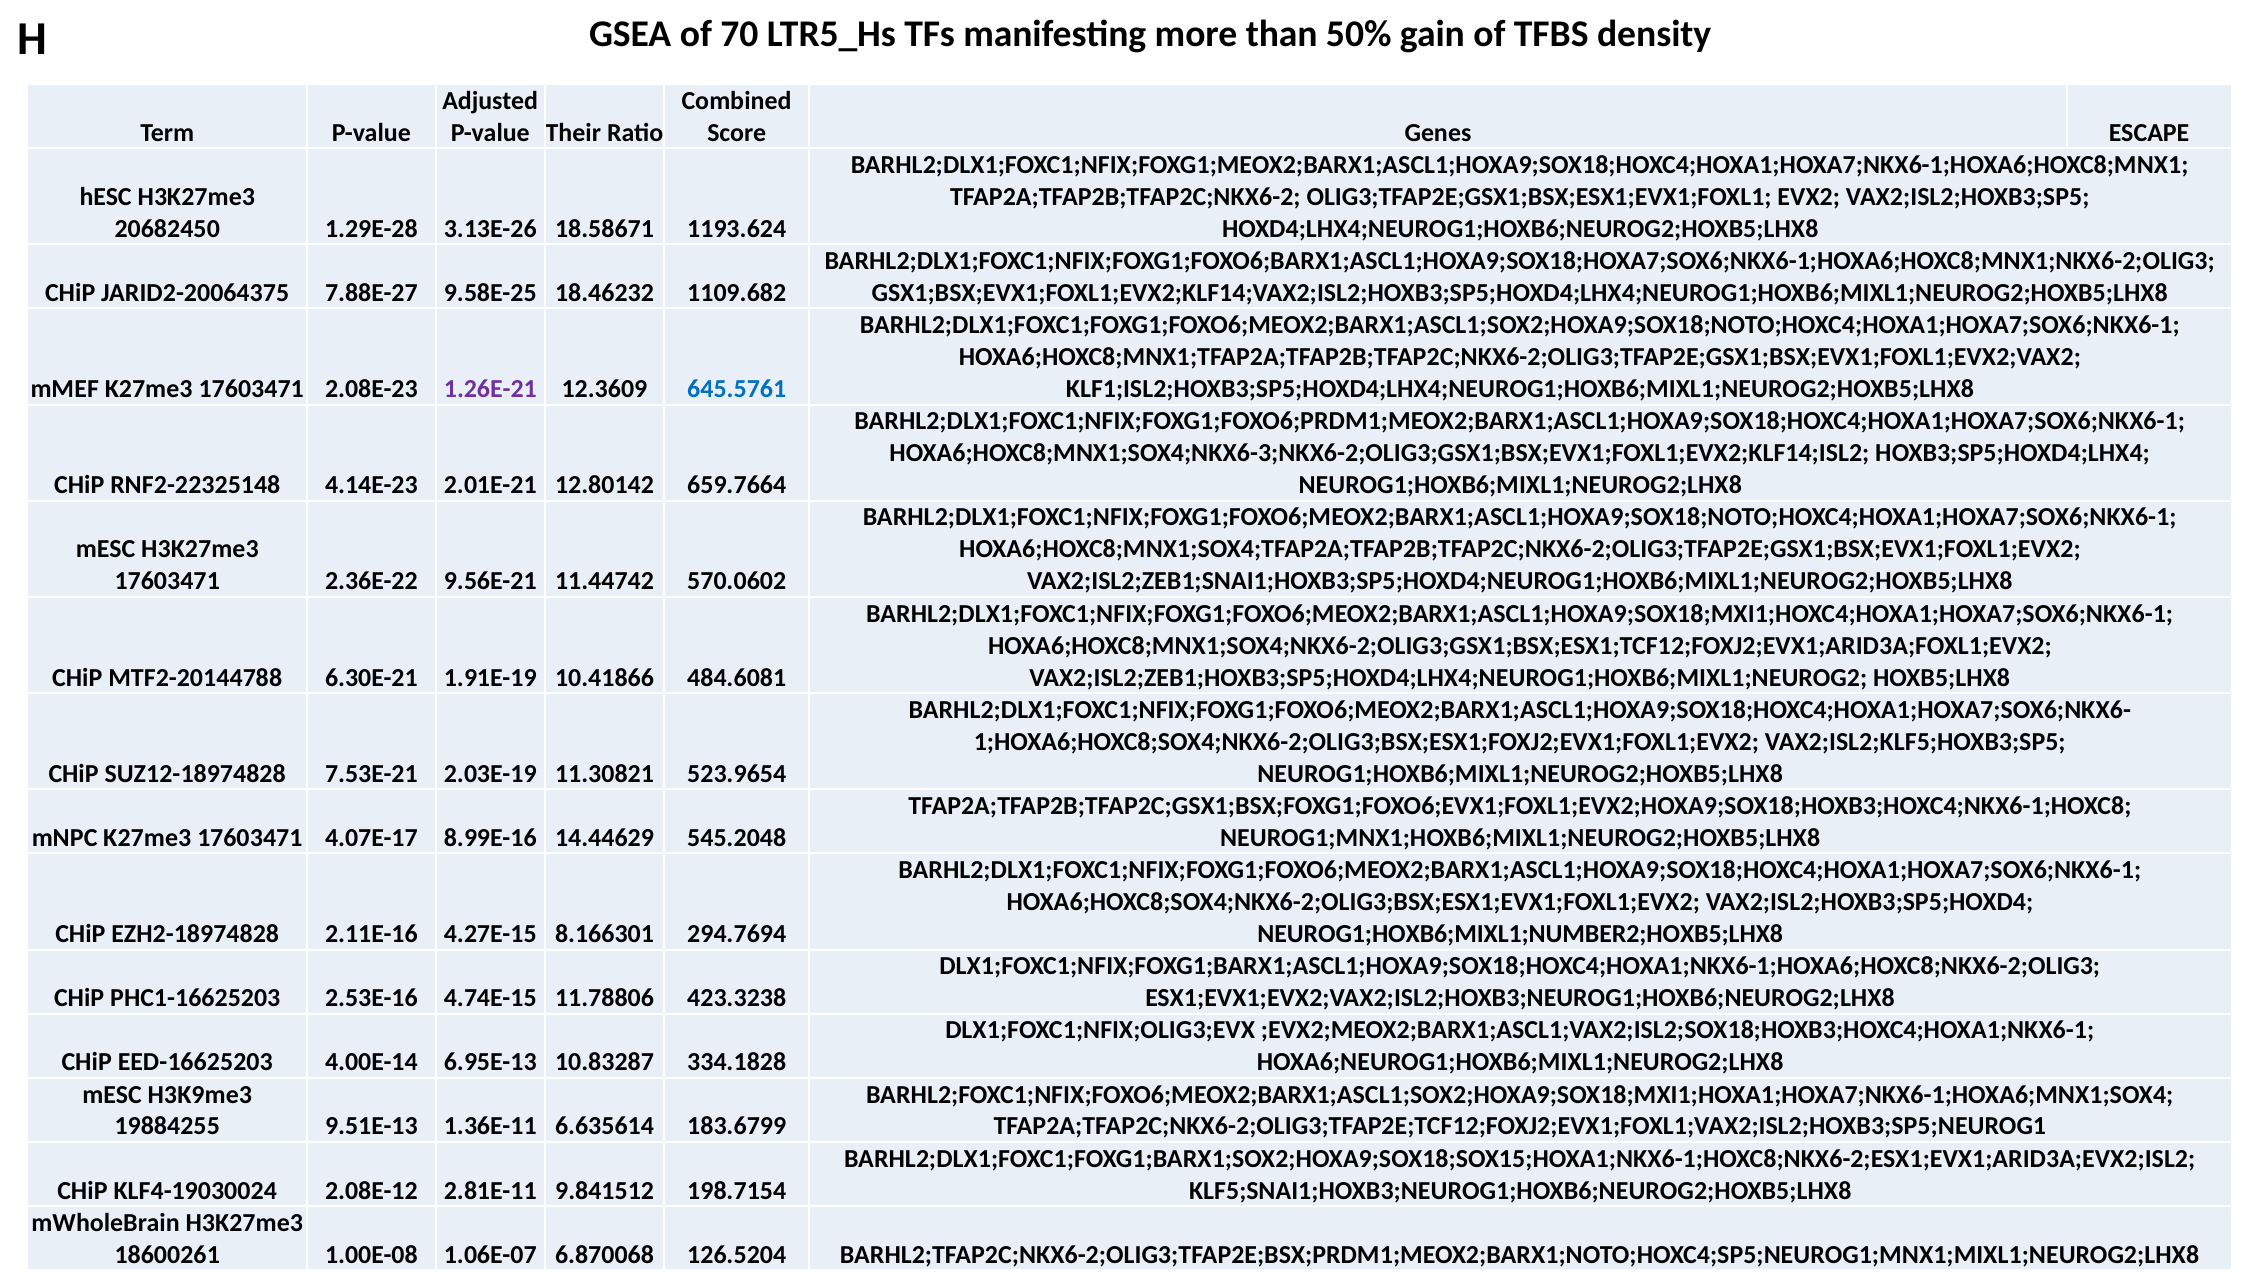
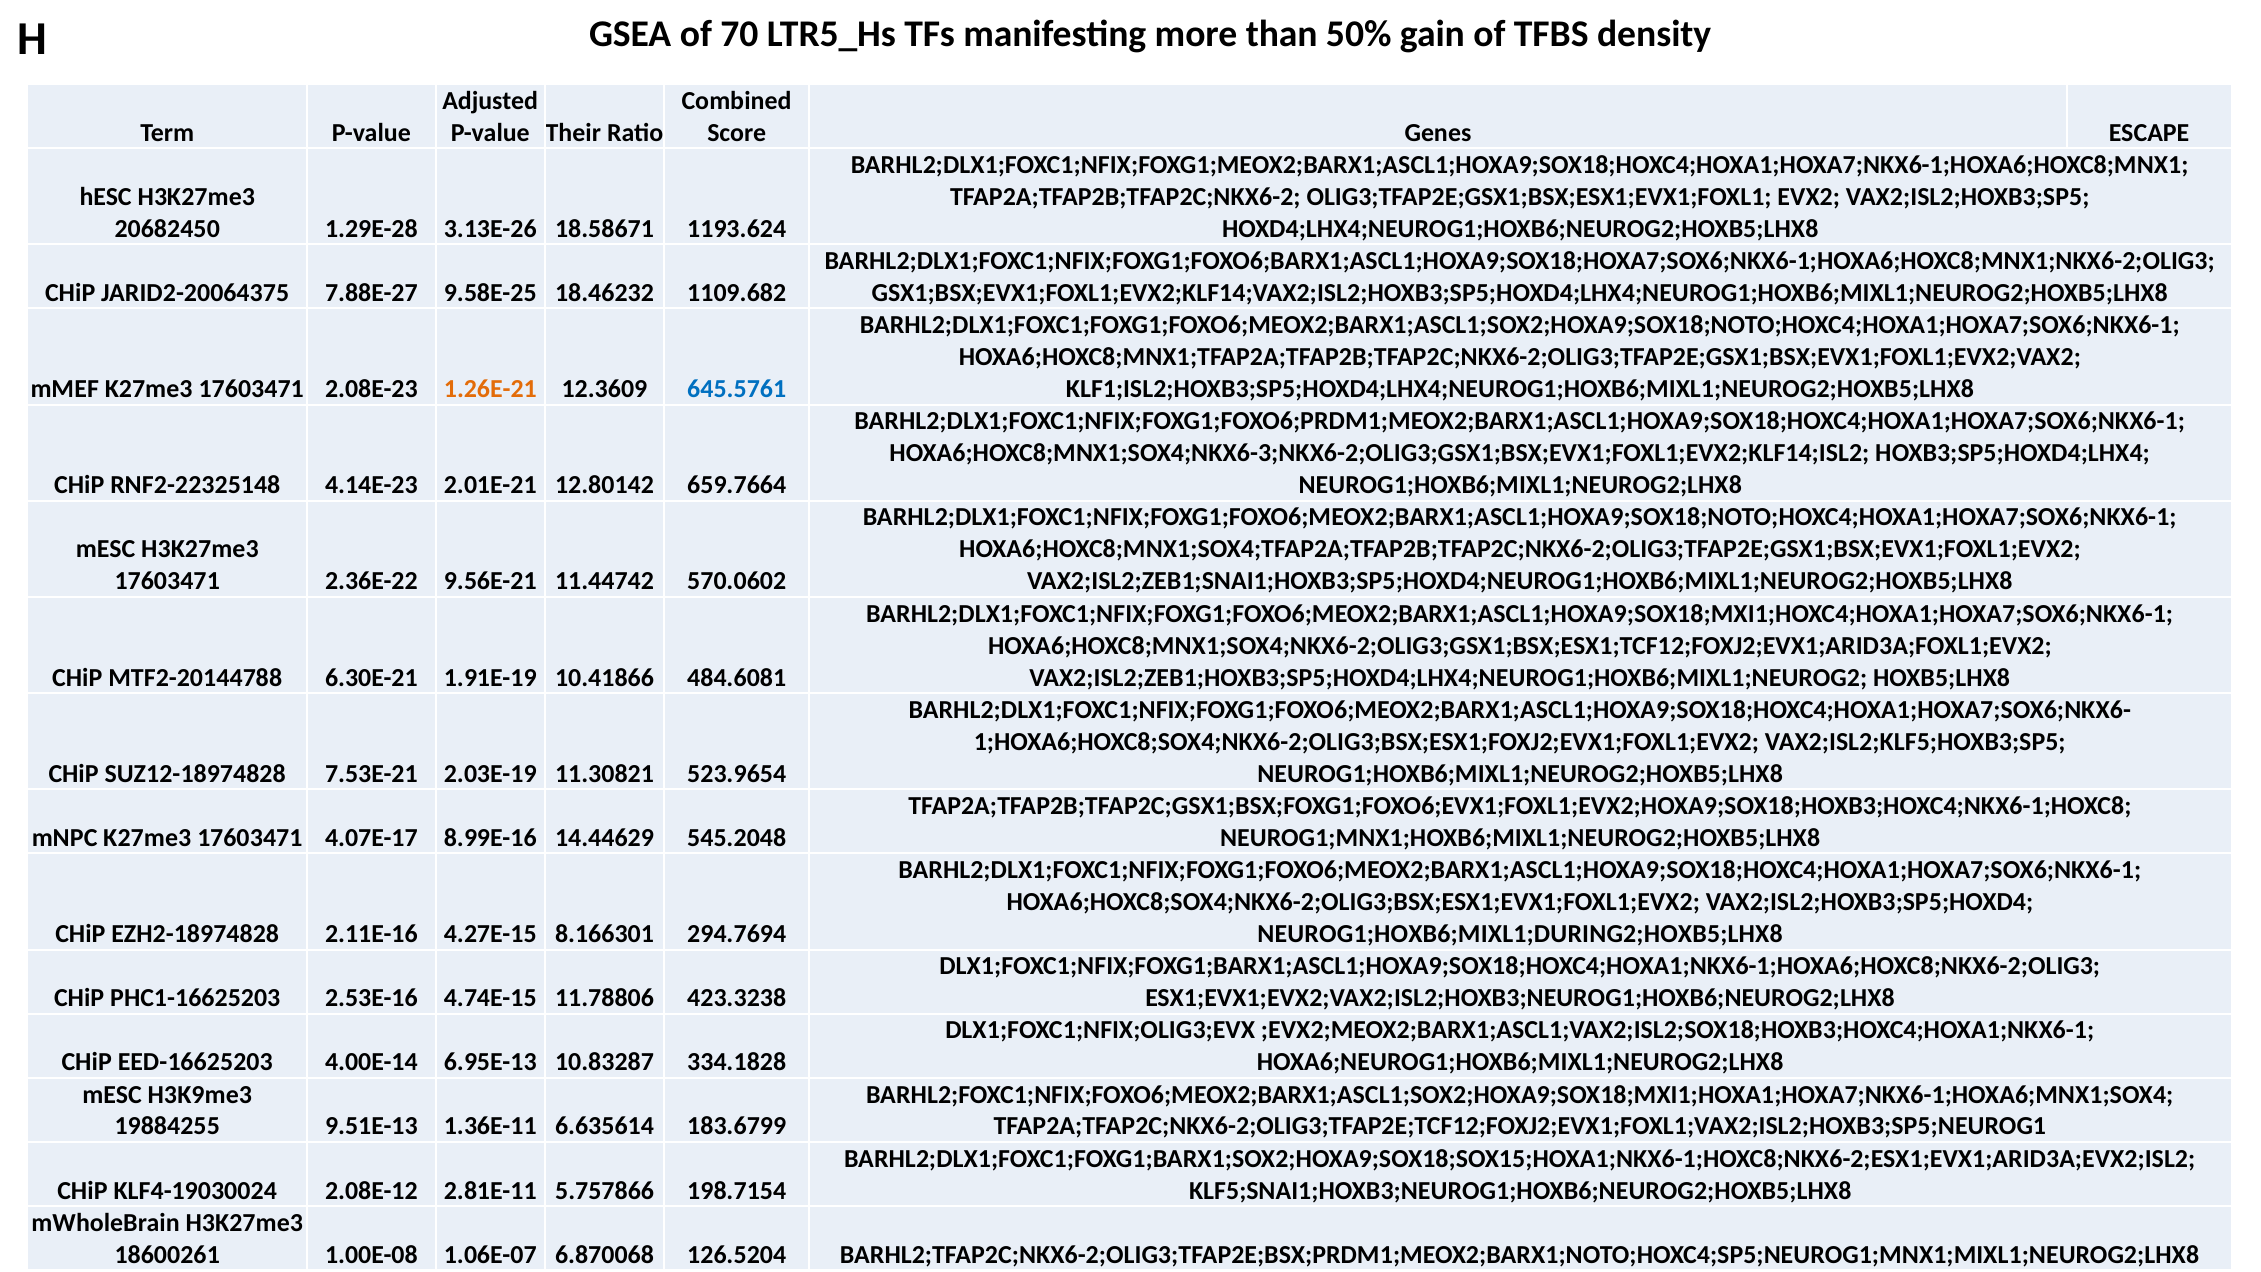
1.26E-21 colour: purple -> orange
NEUROG1;HOXB6;MIXL1;NUMBER2;HOXB5;LHX8: NEUROG1;HOXB6;MIXL1;NUMBER2;HOXB5;LHX8 -> NEUROG1;HOXB6;MIXL1;DURING2;HOXB5;LHX8
9.841512: 9.841512 -> 5.757866
